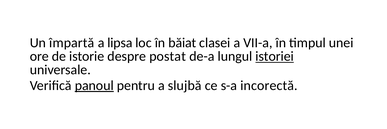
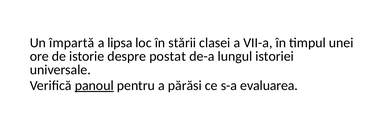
băiat: băiat -> stării
istoriei underline: present -> none
slujbă: slujbă -> părăsi
incorectă: incorectă -> evaluarea
